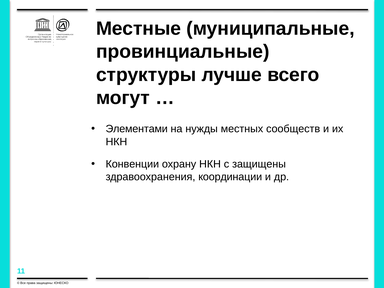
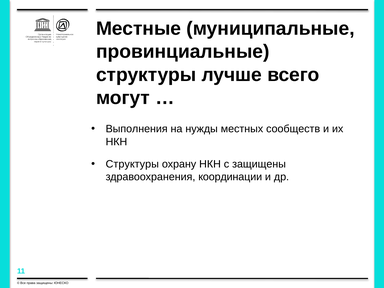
Элементами: Элементами -> Выполнения
Конвенции at (132, 164): Конвенции -> Структуры
